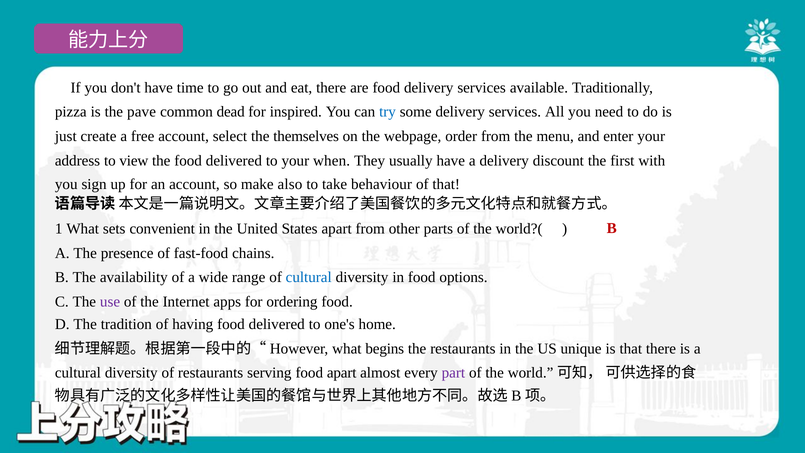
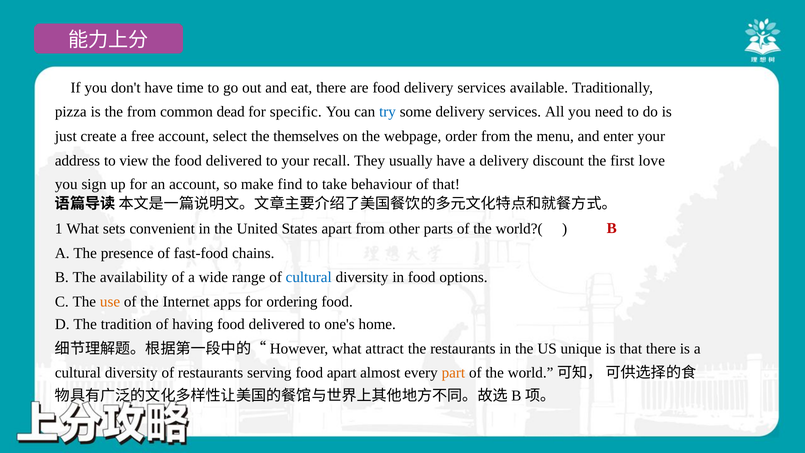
the pave: pave -> from
inspired: inspired -> specific
when: when -> recall
with: with -> love
also: also -> find
use colour: purple -> orange
begins: begins -> attract
part colour: purple -> orange
